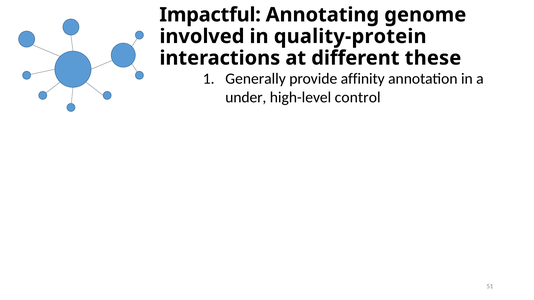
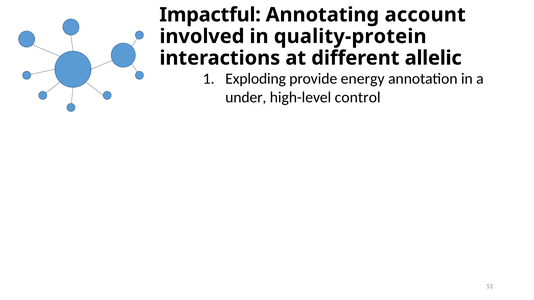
genome: genome -> account
these: these -> allelic
Generally: Generally -> Exploding
affinity: affinity -> energy
